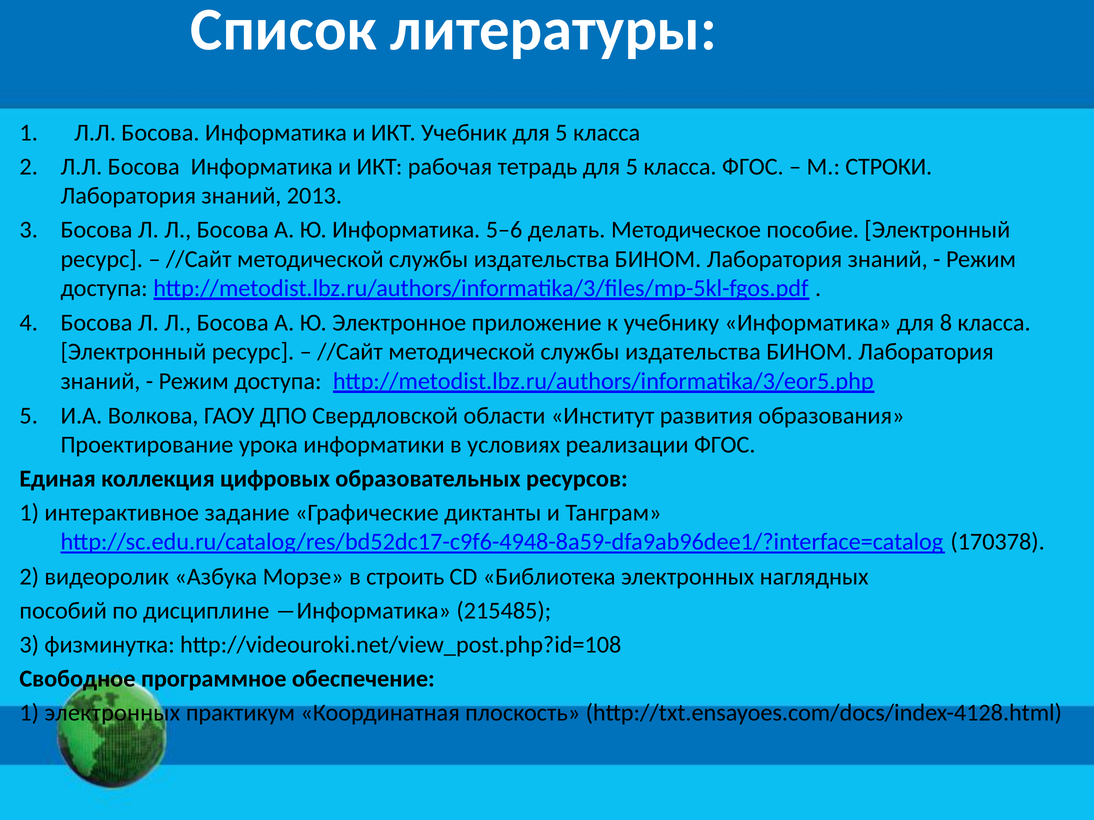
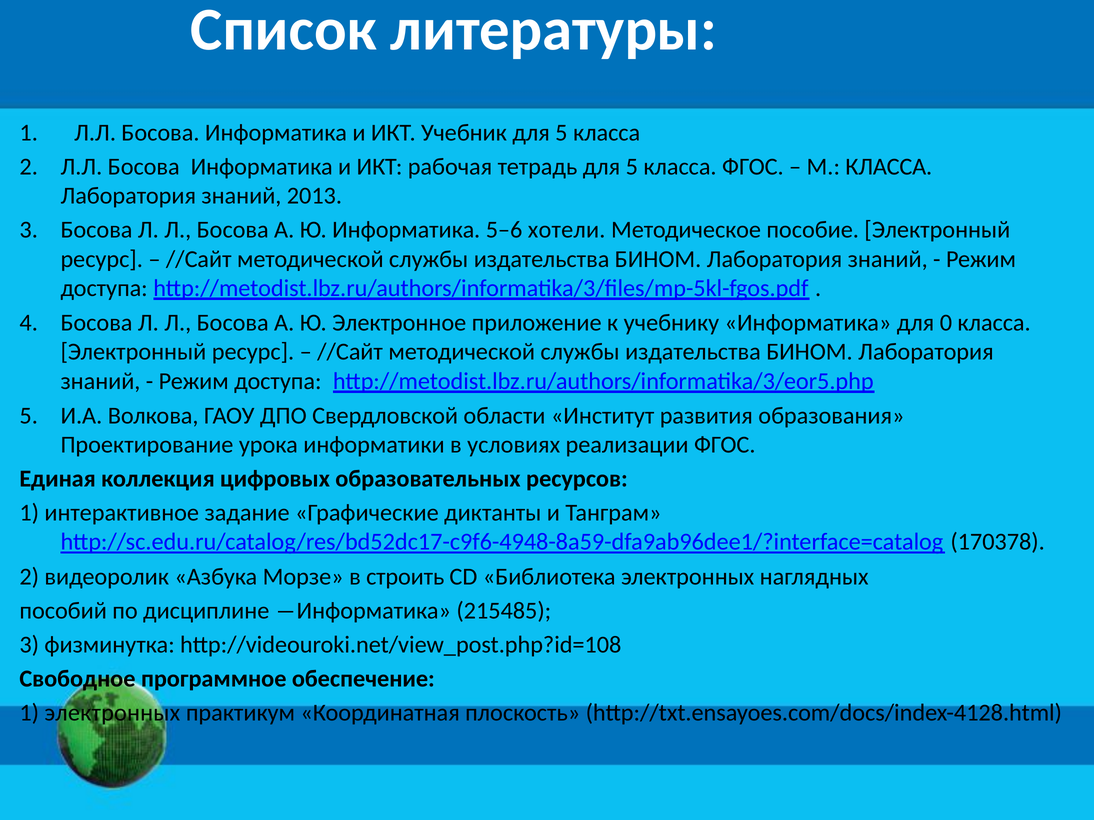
М СТРОКИ: СТРОКИ -> КЛАССА
делать: делать -> хотели
8: 8 -> 0
